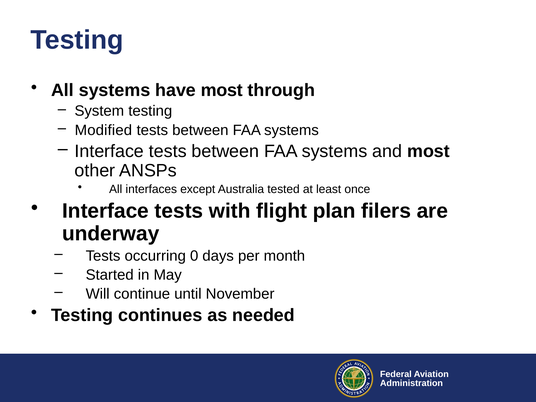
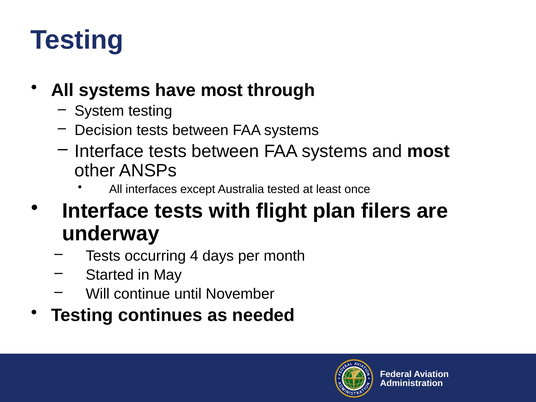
Modified: Modified -> Decision
0: 0 -> 4
